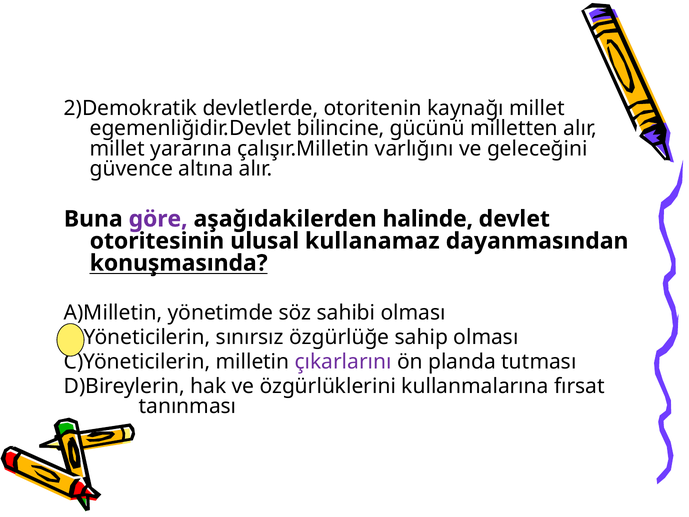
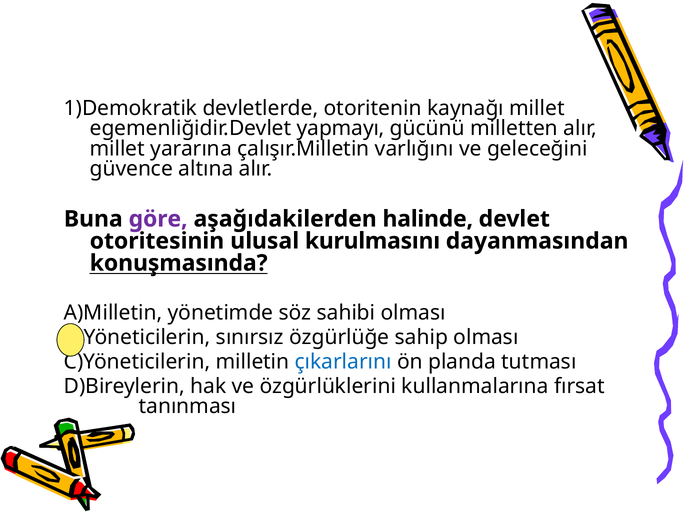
2)Demokratik: 2)Demokratik -> 1)Demokratik
bilincine: bilincine -> yapmayı
kullanamaz: kullanamaz -> kurulmasını
çıkarlarını colour: purple -> blue
